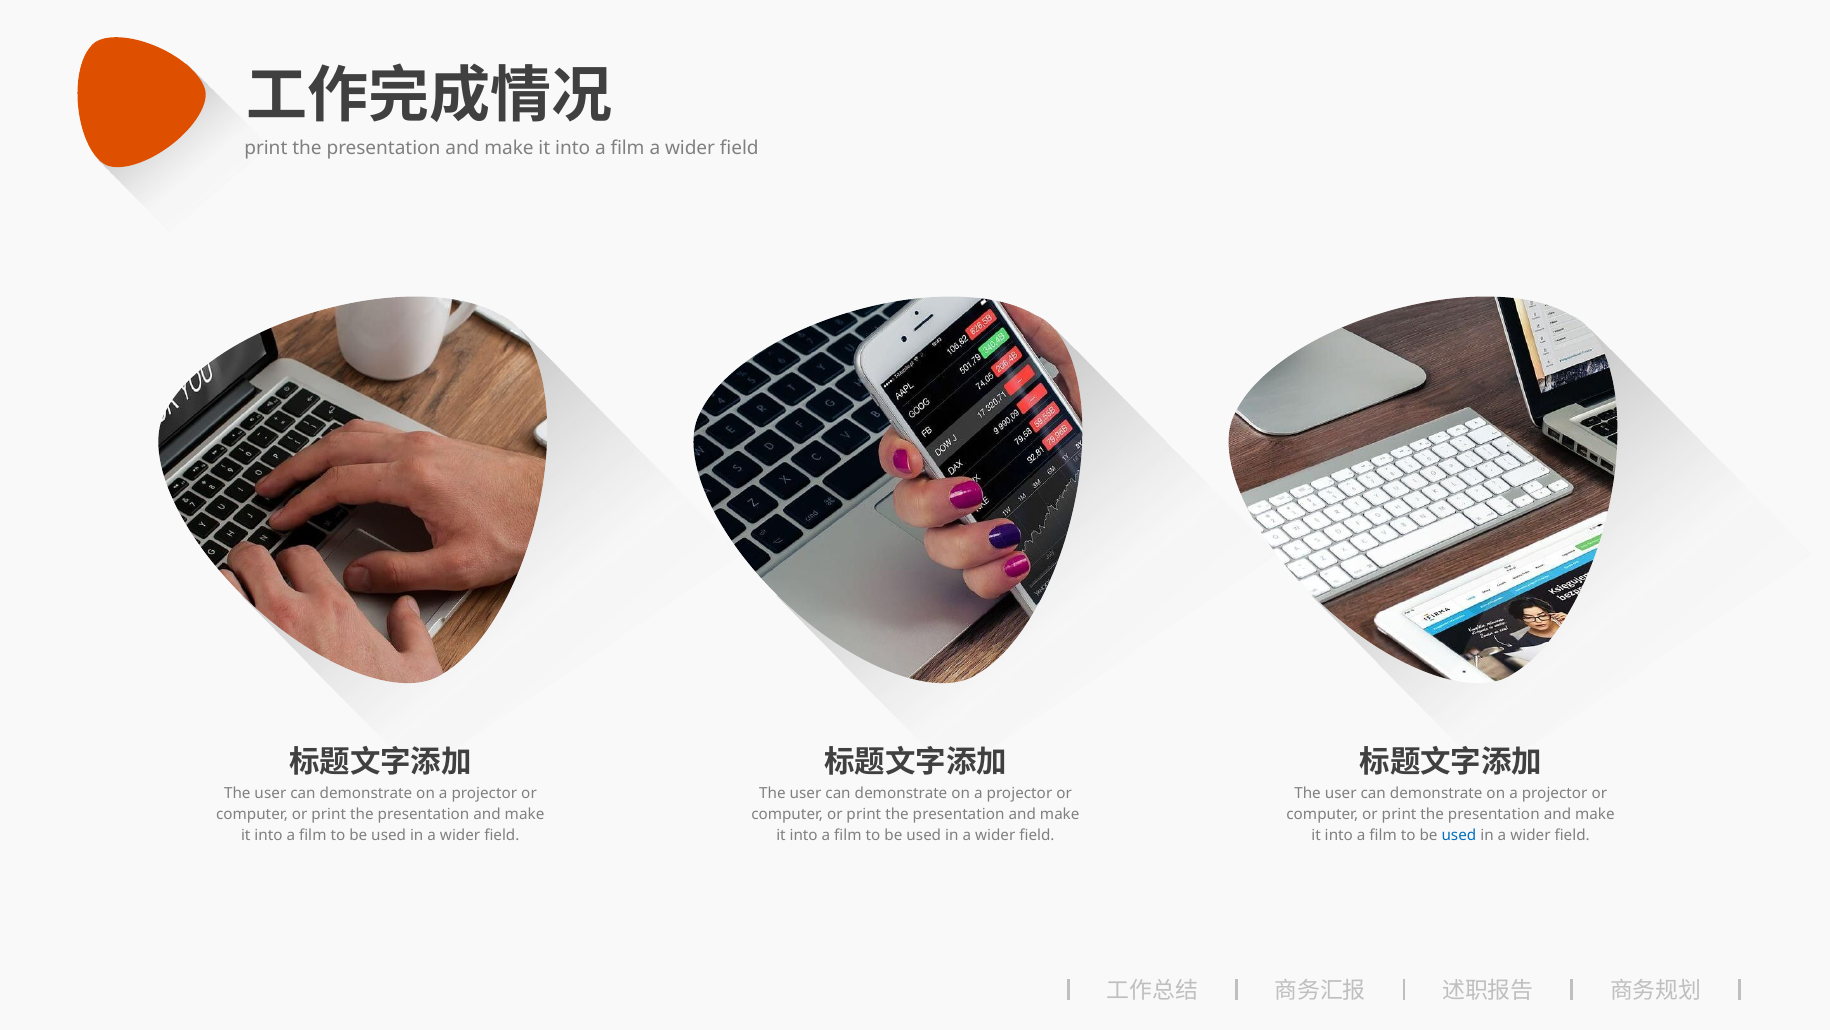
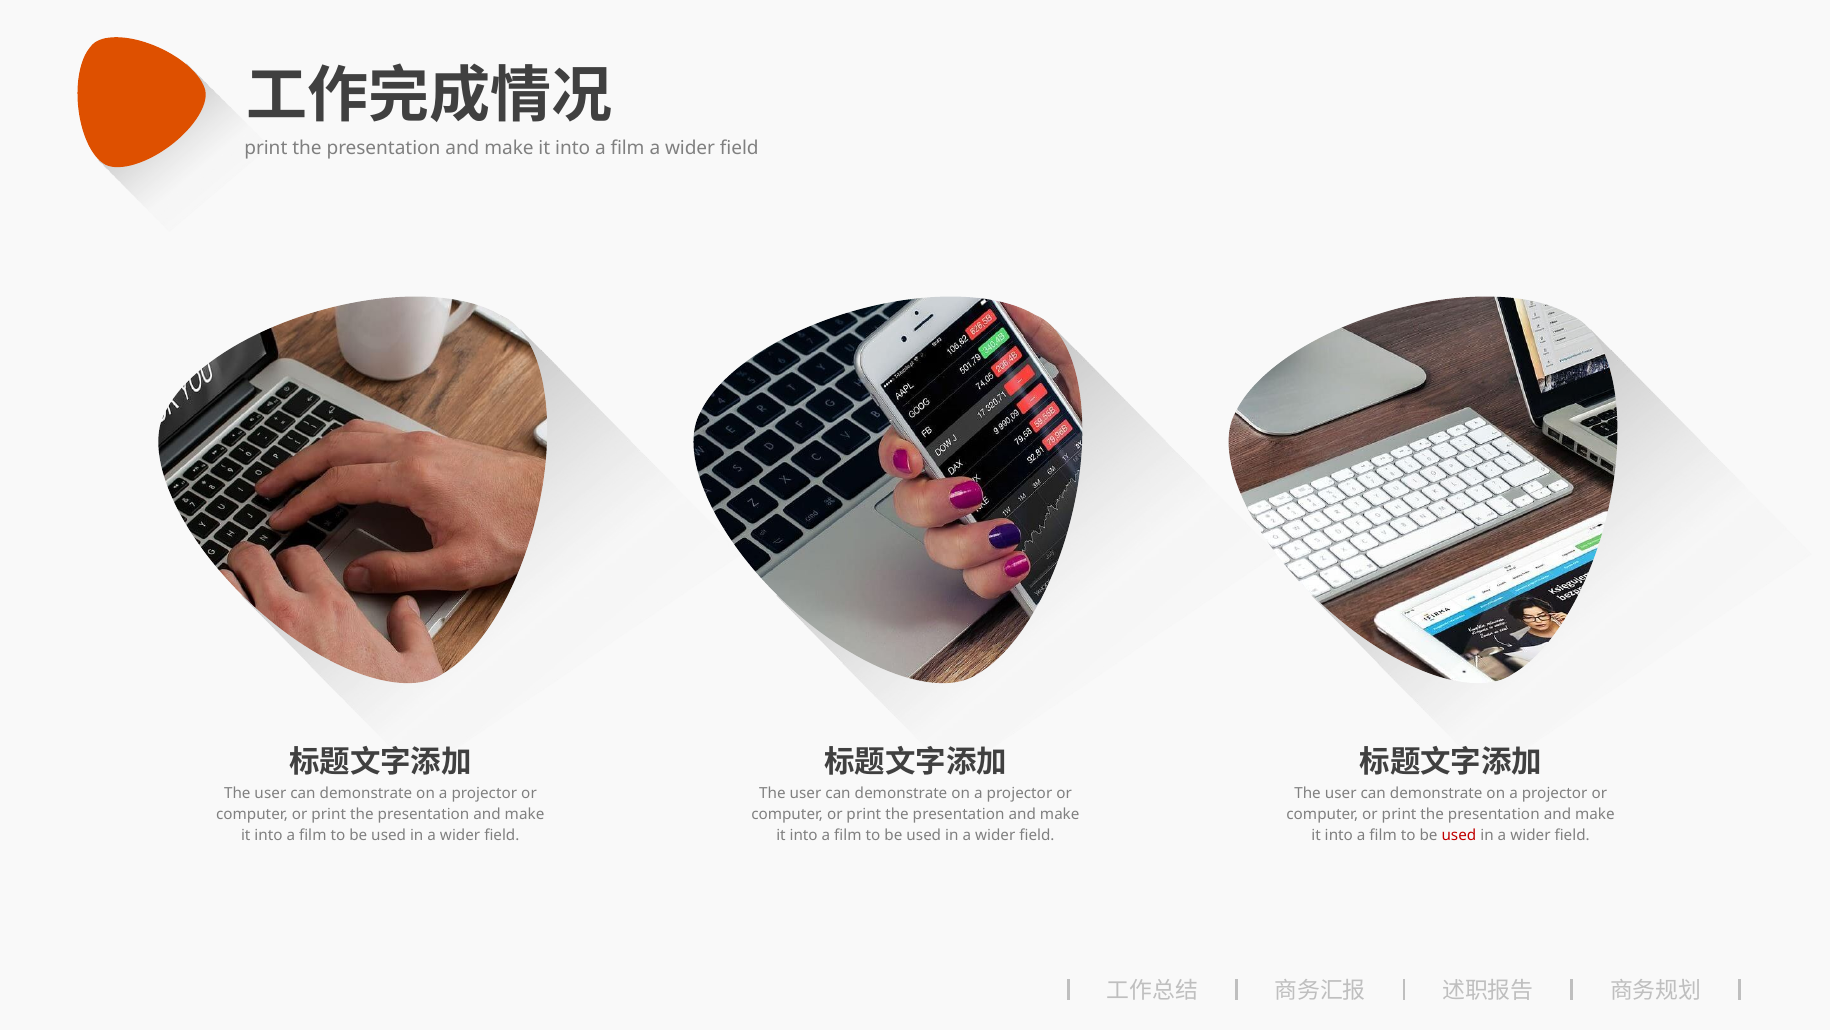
used at (1459, 835) colour: blue -> red
